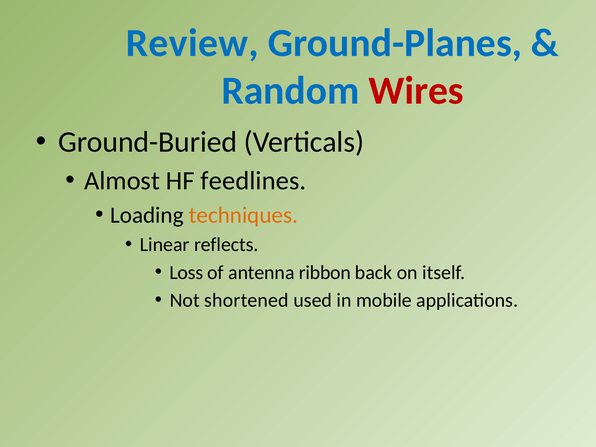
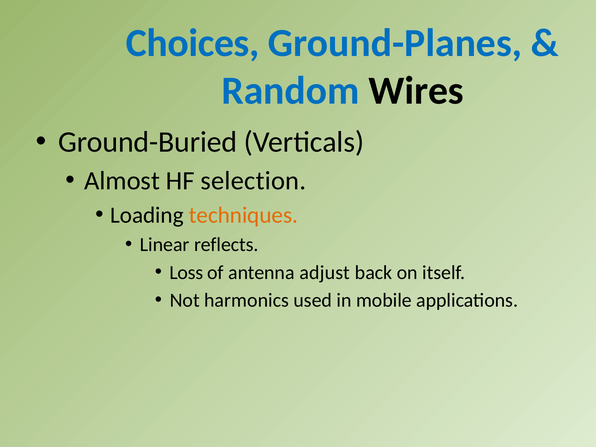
Review: Review -> Choices
Wires colour: red -> black
feedlines: feedlines -> selection
ribbon: ribbon -> adjust
shortened: shortened -> harmonics
